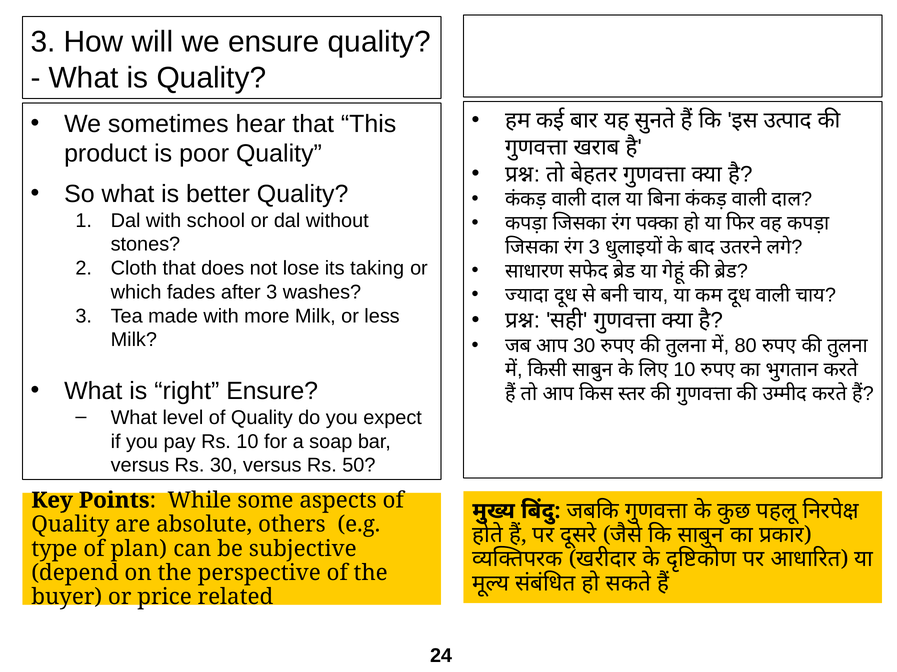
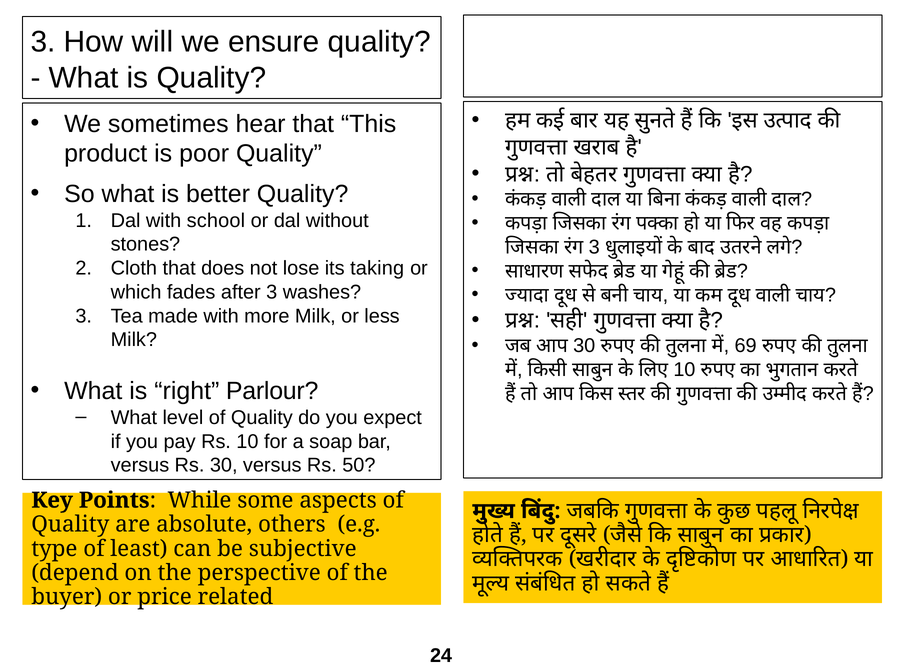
80: 80 -> 69
right Ensure: Ensure -> Parlour
plan: plan -> least
